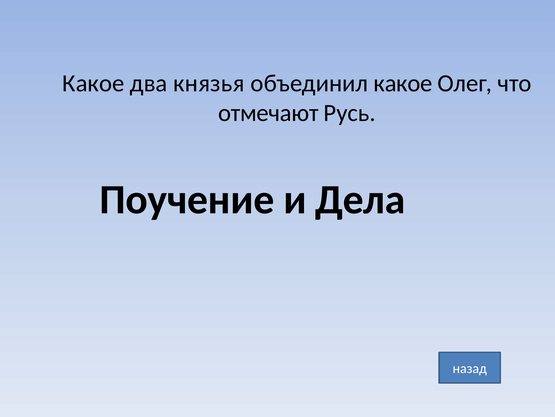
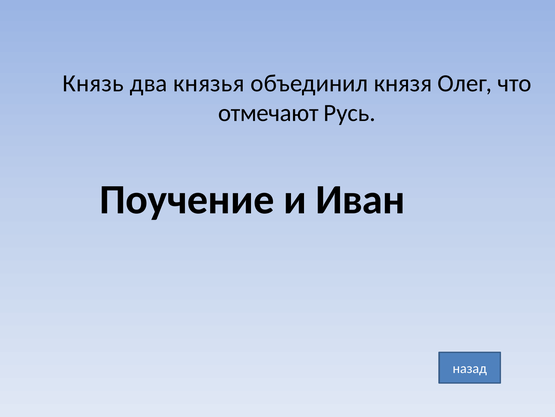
Какое at (93, 83): Какое -> Князь
объединил какое: какое -> князя
Дела: Дела -> Иван
